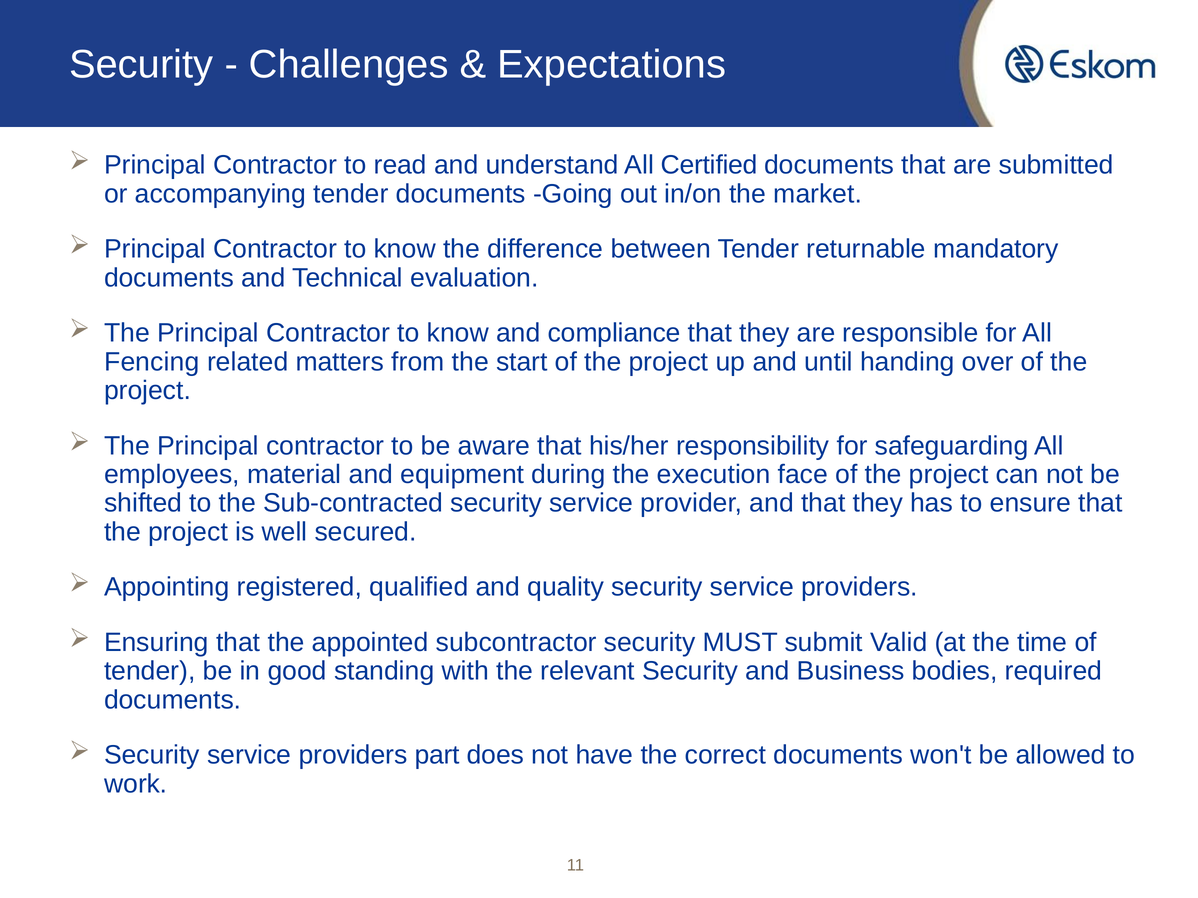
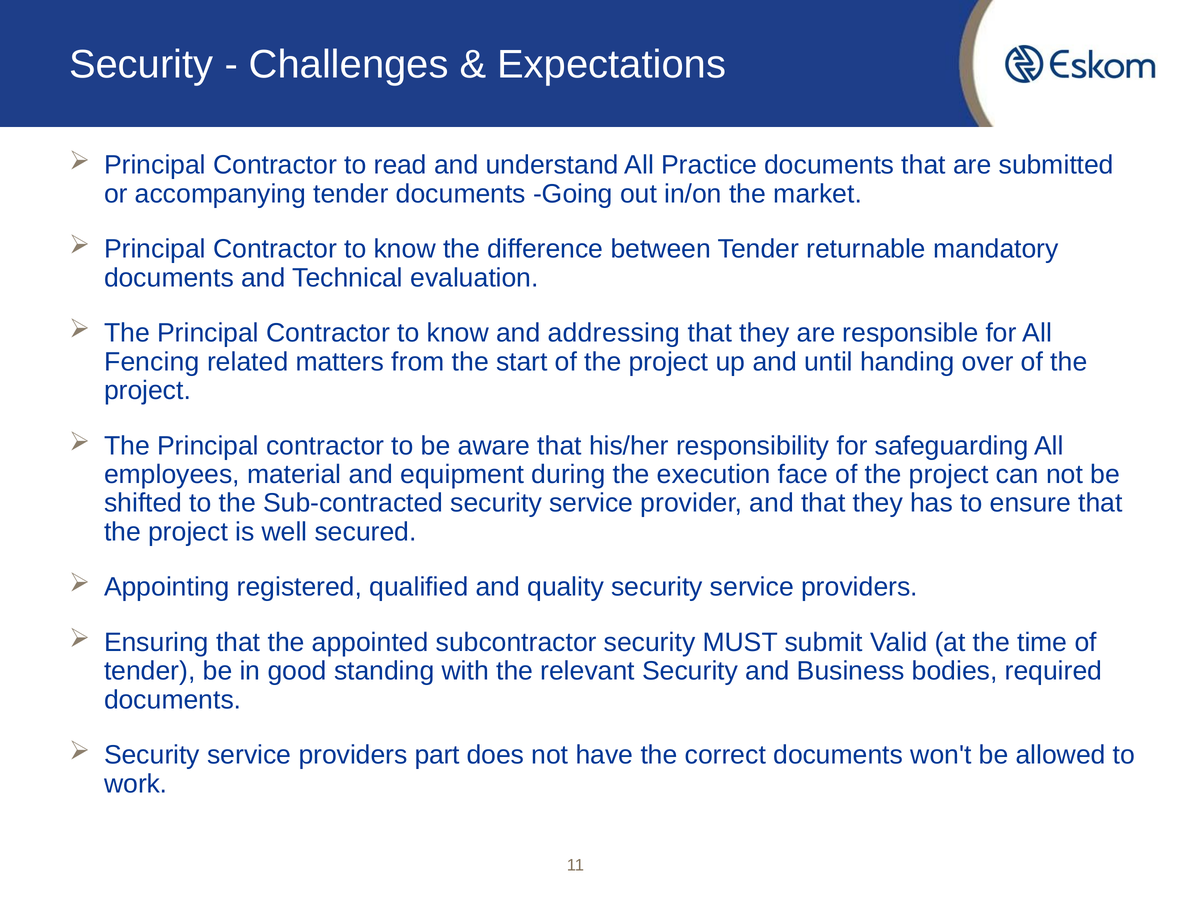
Certified: Certified -> Practice
compliance: compliance -> addressing
